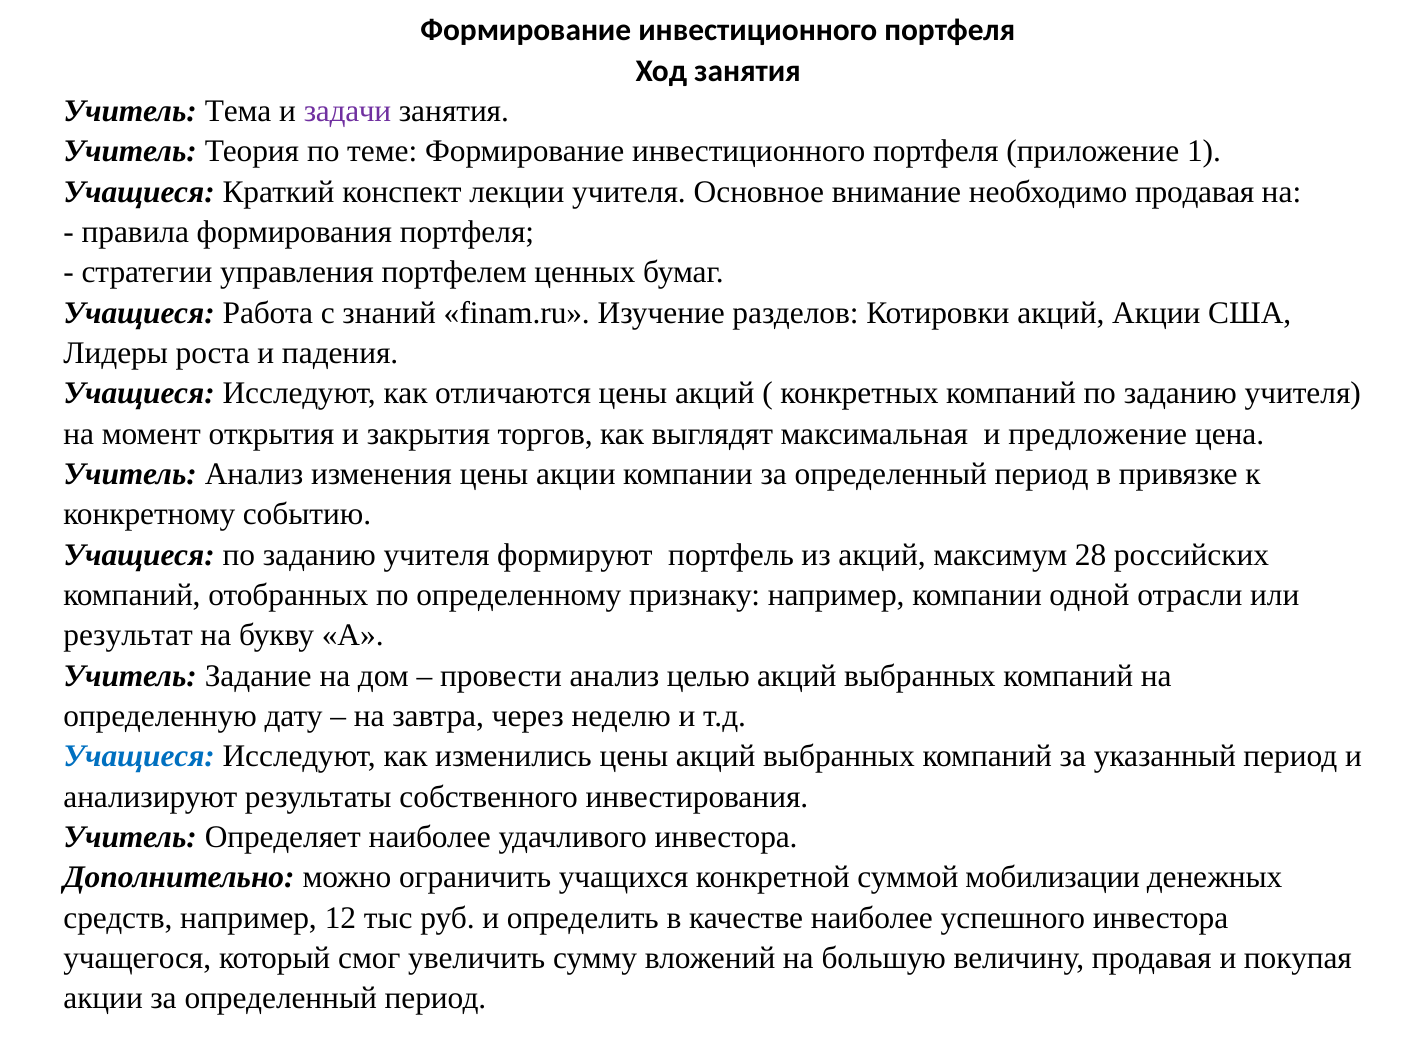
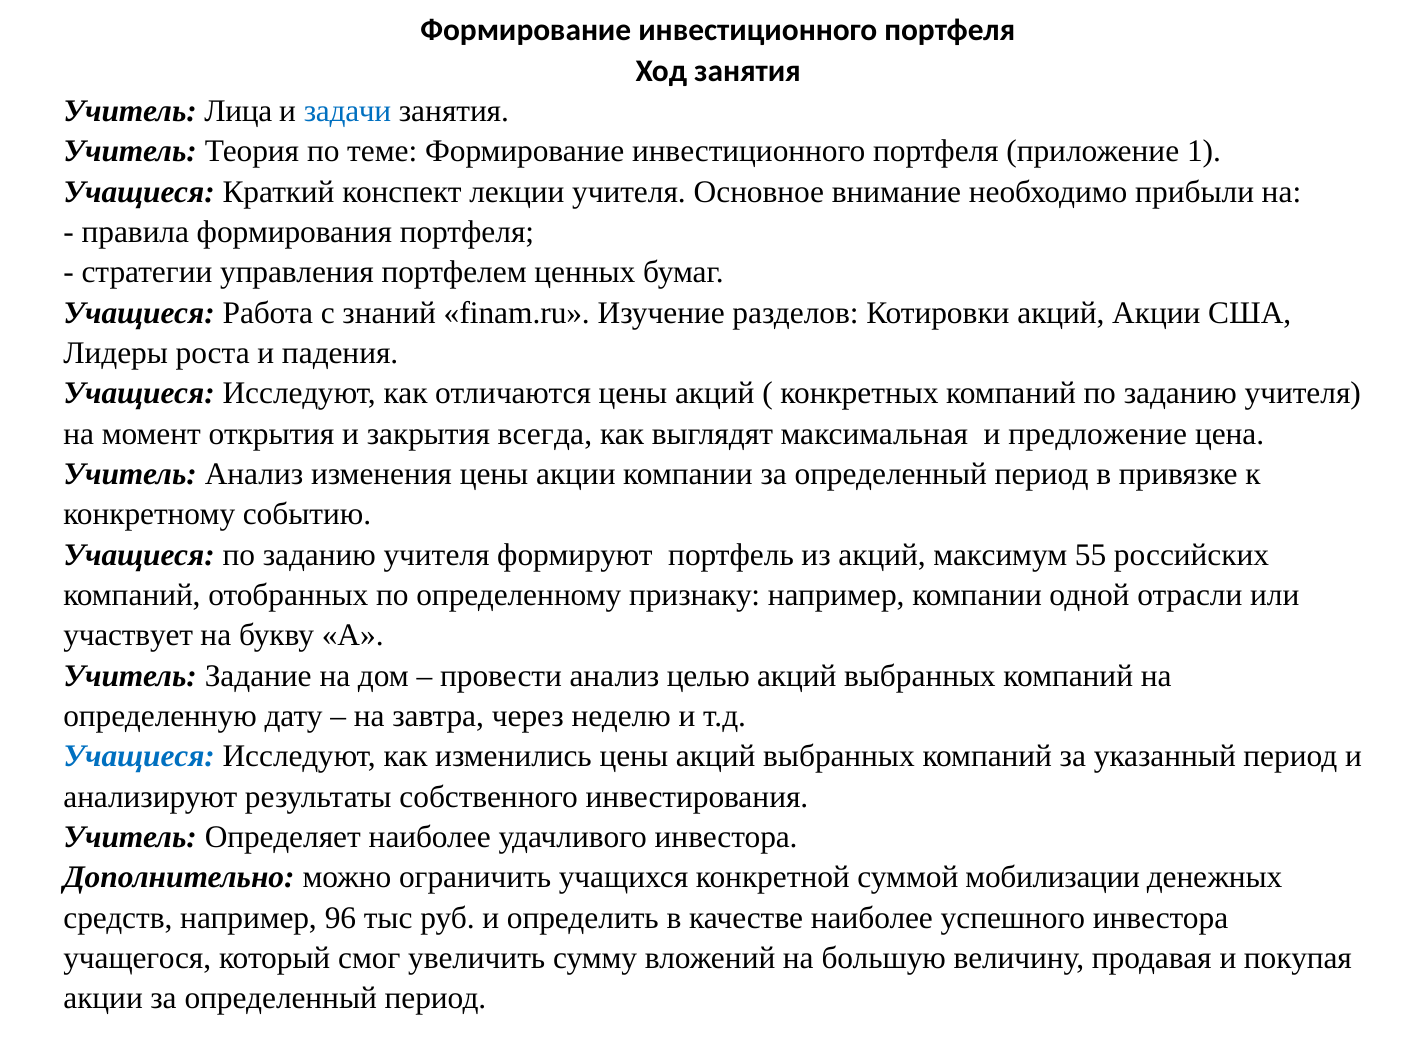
Тема: Тема -> Лица
задачи colour: purple -> blue
необходимо продавая: продавая -> прибыли
торгов: торгов -> всегда
28: 28 -> 55
результат: результат -> участвует
12: 12 -> 96
